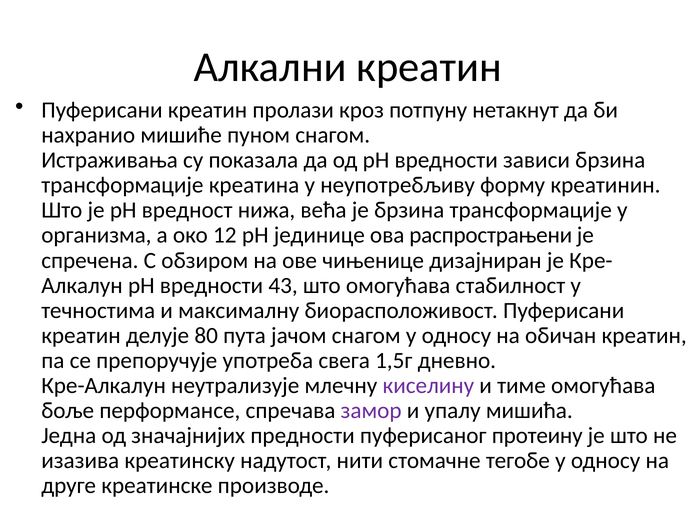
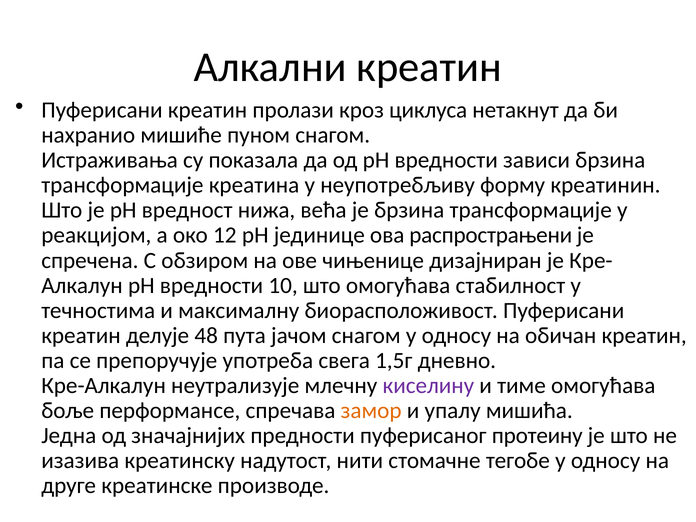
потпуну: потпуну -> циклуса
организма: организма -> реакцијом
43: 43 -> 10
80: 80 -> 48
замор colour: purple -> orange
